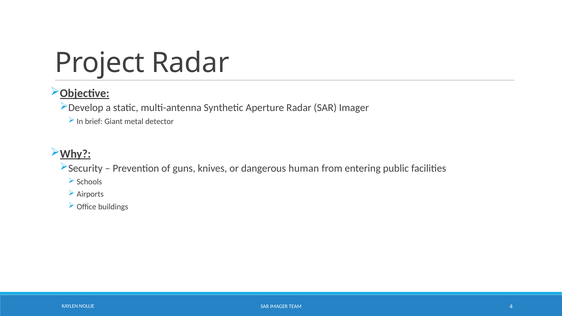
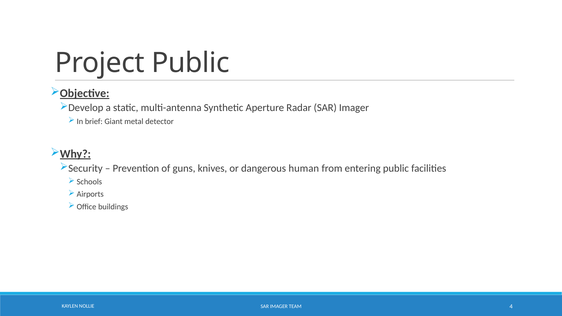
Project Radar: Radar -> Public
